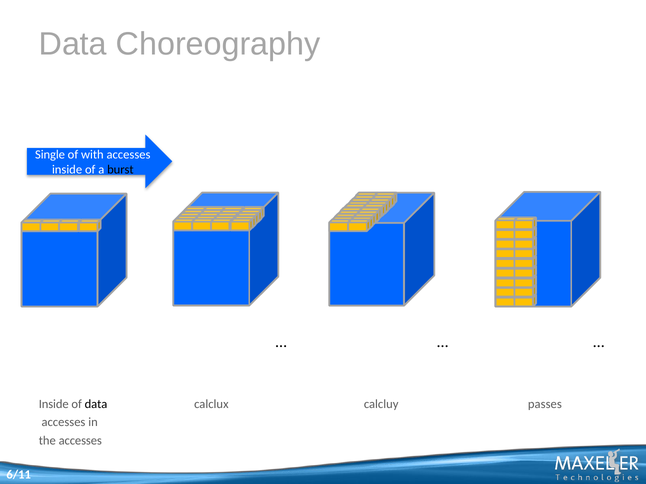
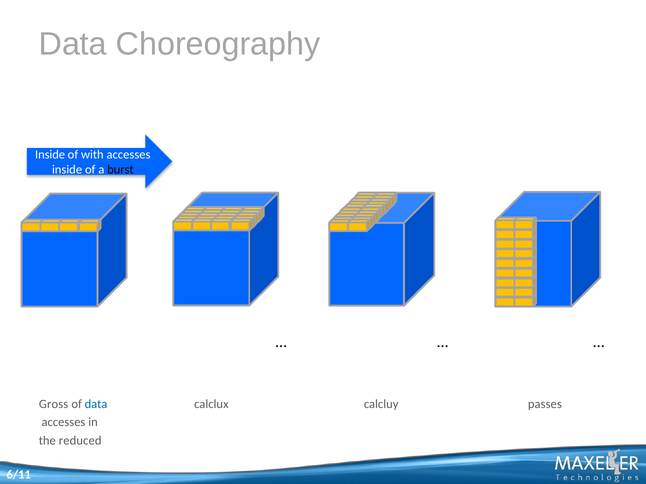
Single at (50, 155): Single -> Inside
Inside at (54, 405): Inside -> Gross
data at (96, 405) colour: black -> blue
the accesses: accesses -> reduced
